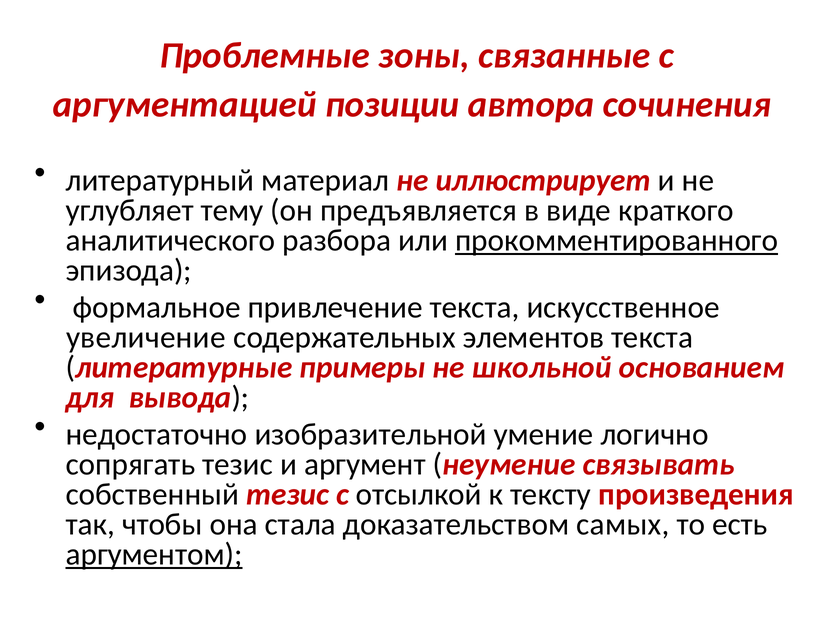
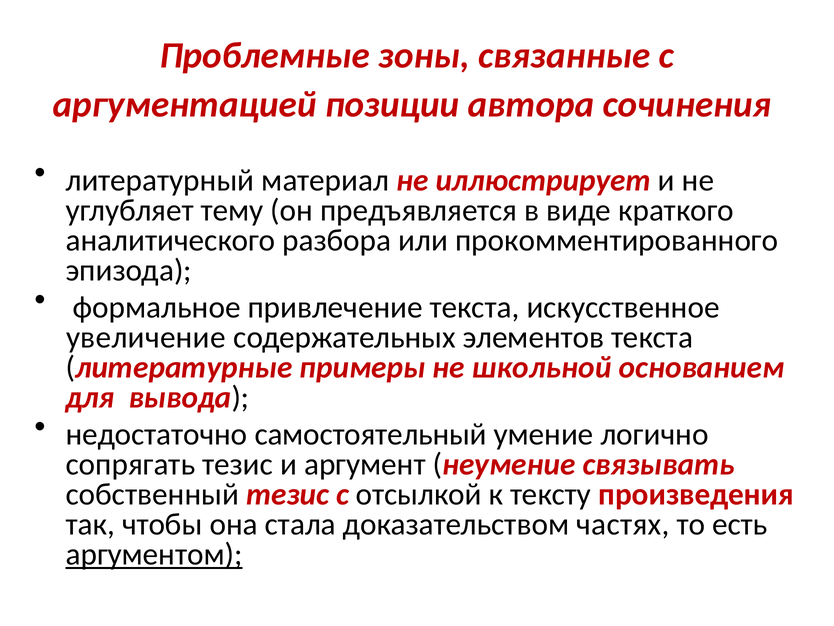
прокомментированного underline: present -> none
изобразительной: изобразительной -> самостоятельный
самых: самых -> частях
